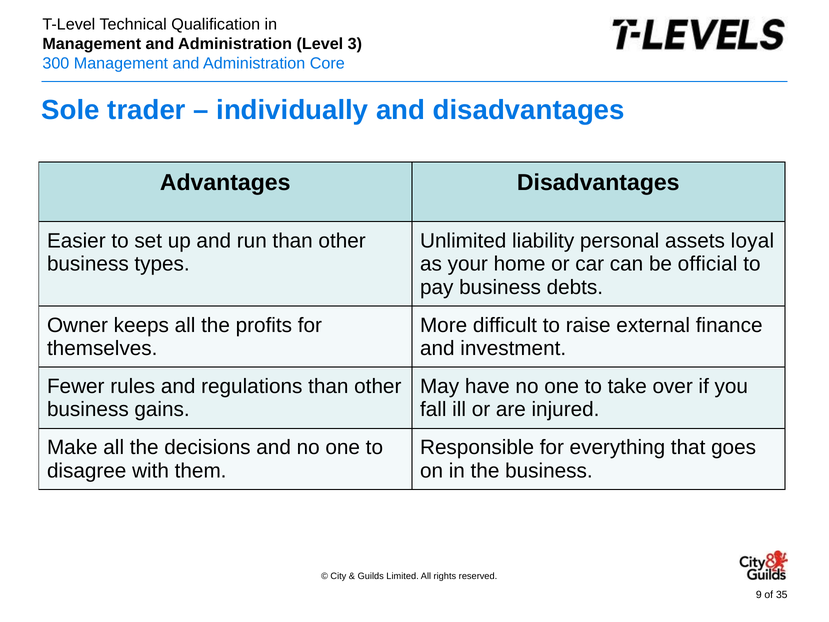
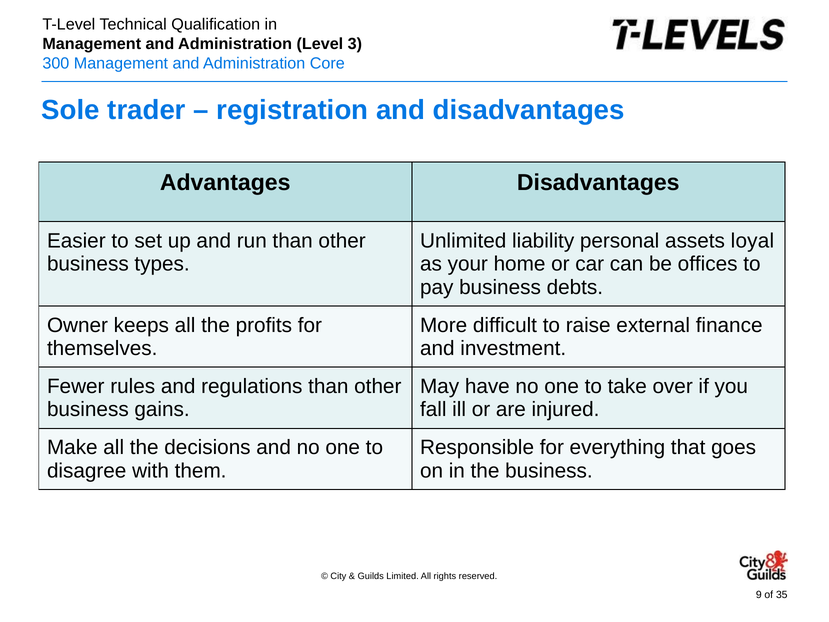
individually: individually -> registration
official: official -> offices
